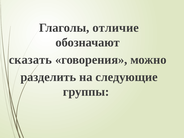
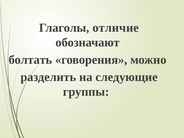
сказать: сказать -> болтать
